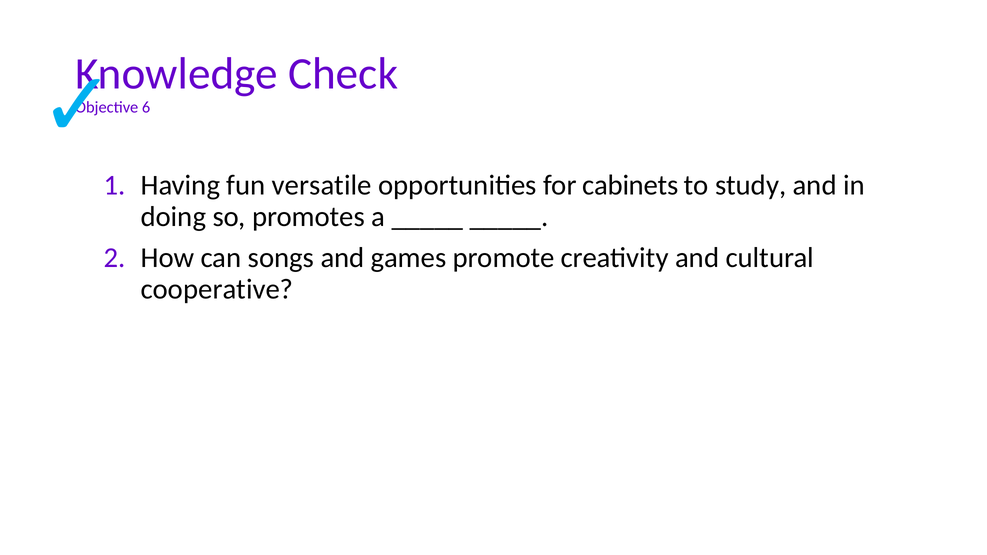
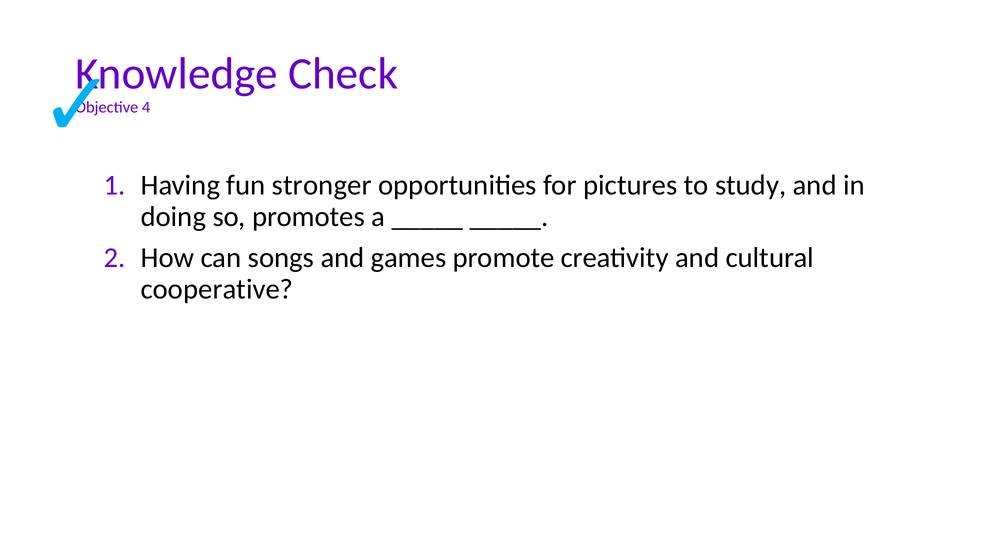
6: 6 -> 4
versatile: versatile -> stronger
cabinets: cabinets -> pictures
